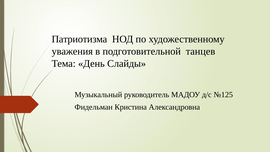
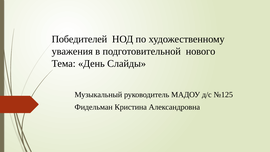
Патриотизма: Патриотизма -> Победителей
танцев: танцев -> нового
